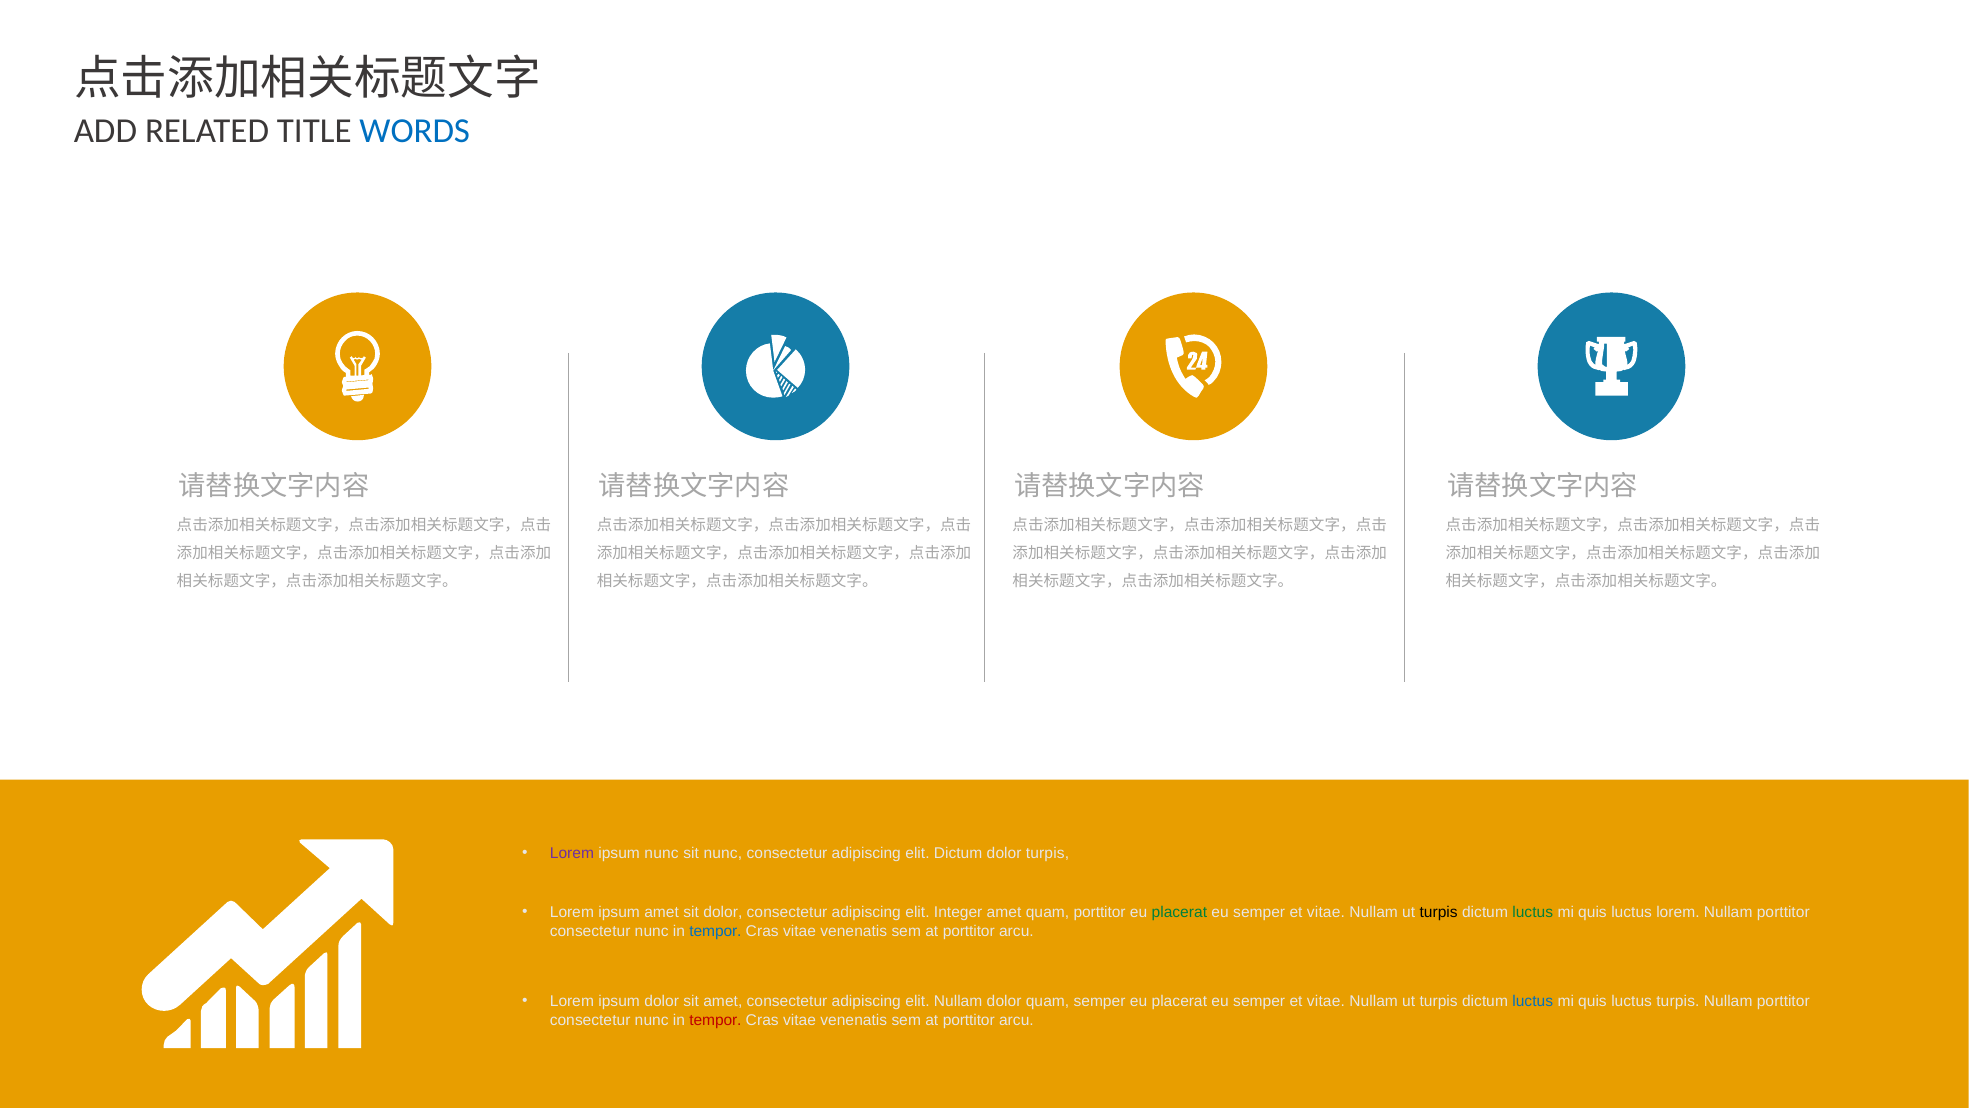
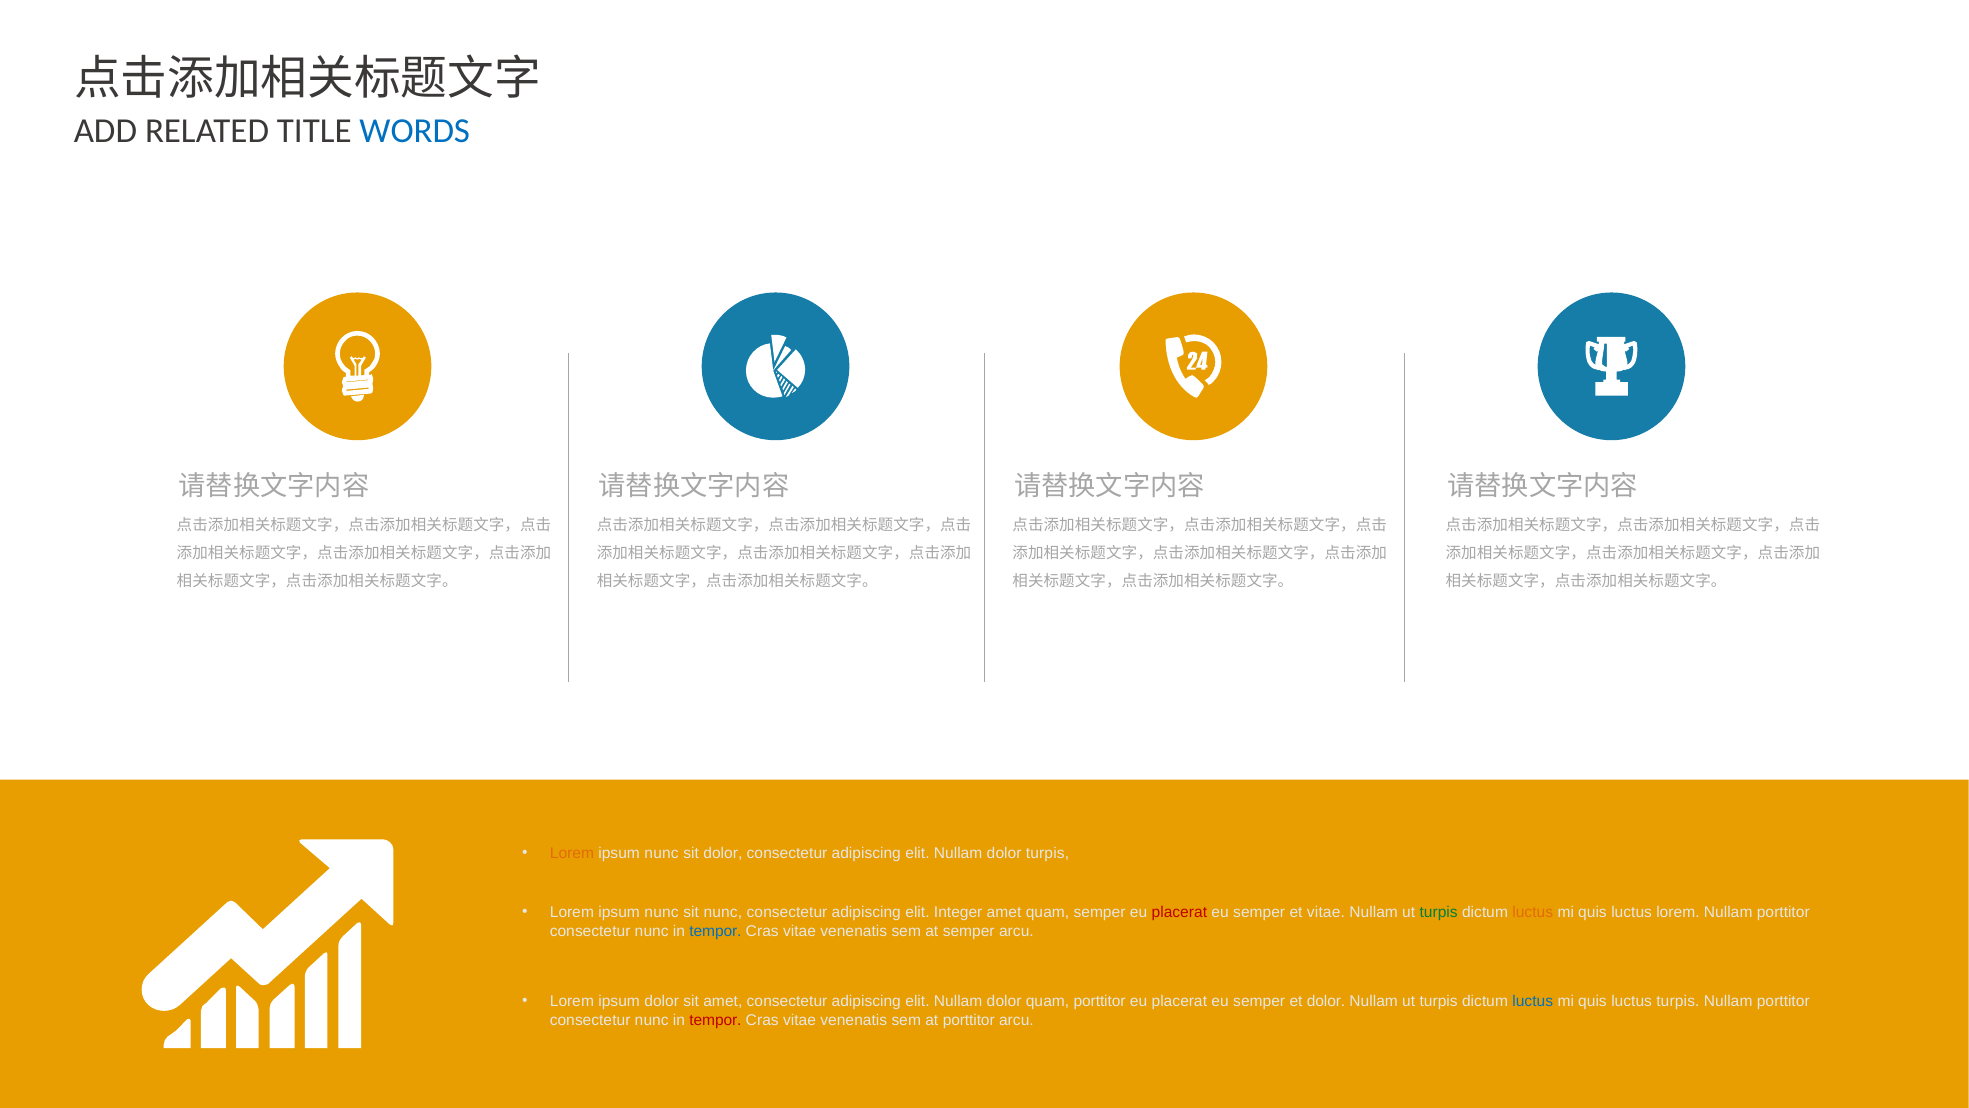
Lorem at (572, 853) colour: purple -> orange
sit nunc: nunc -> dolor
Dictum at (958, 853): Dictum -> Nullam
amet at (662, 912): amet -> nunc
sit dolor: dolor -> nunc
quam porttitor: porttitor -> semper
placerat at (1179, 912) colour: green -> red
turpis at (1439, 912) colour: black -> green
luctus at (1533, 912) colour: green -> orange
porttitor at (969, 931): porttitor -> semper
quam semper: semper -> porttitor
vitae at (1326, 1001): vitae -> dolor
